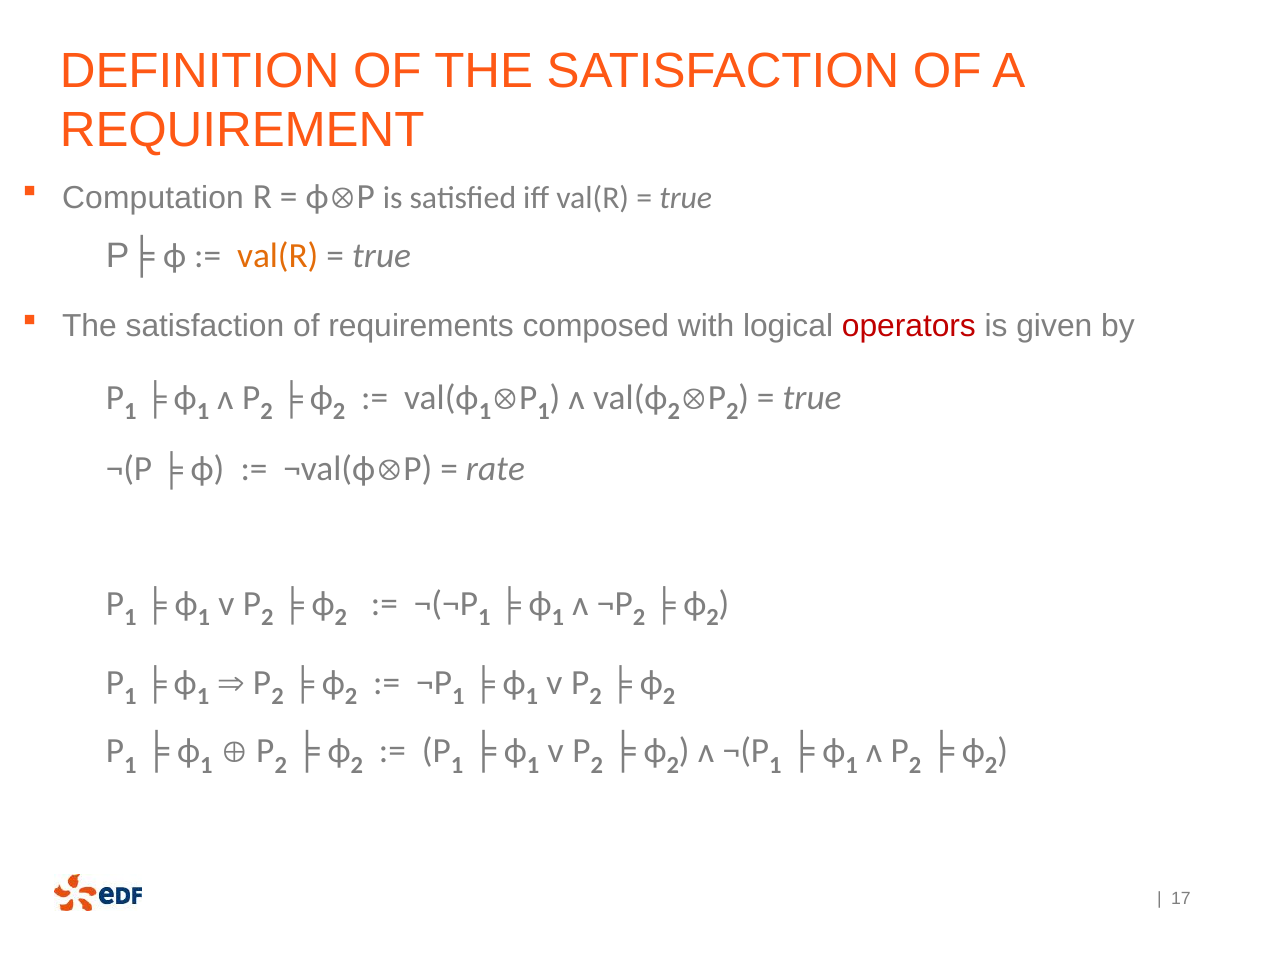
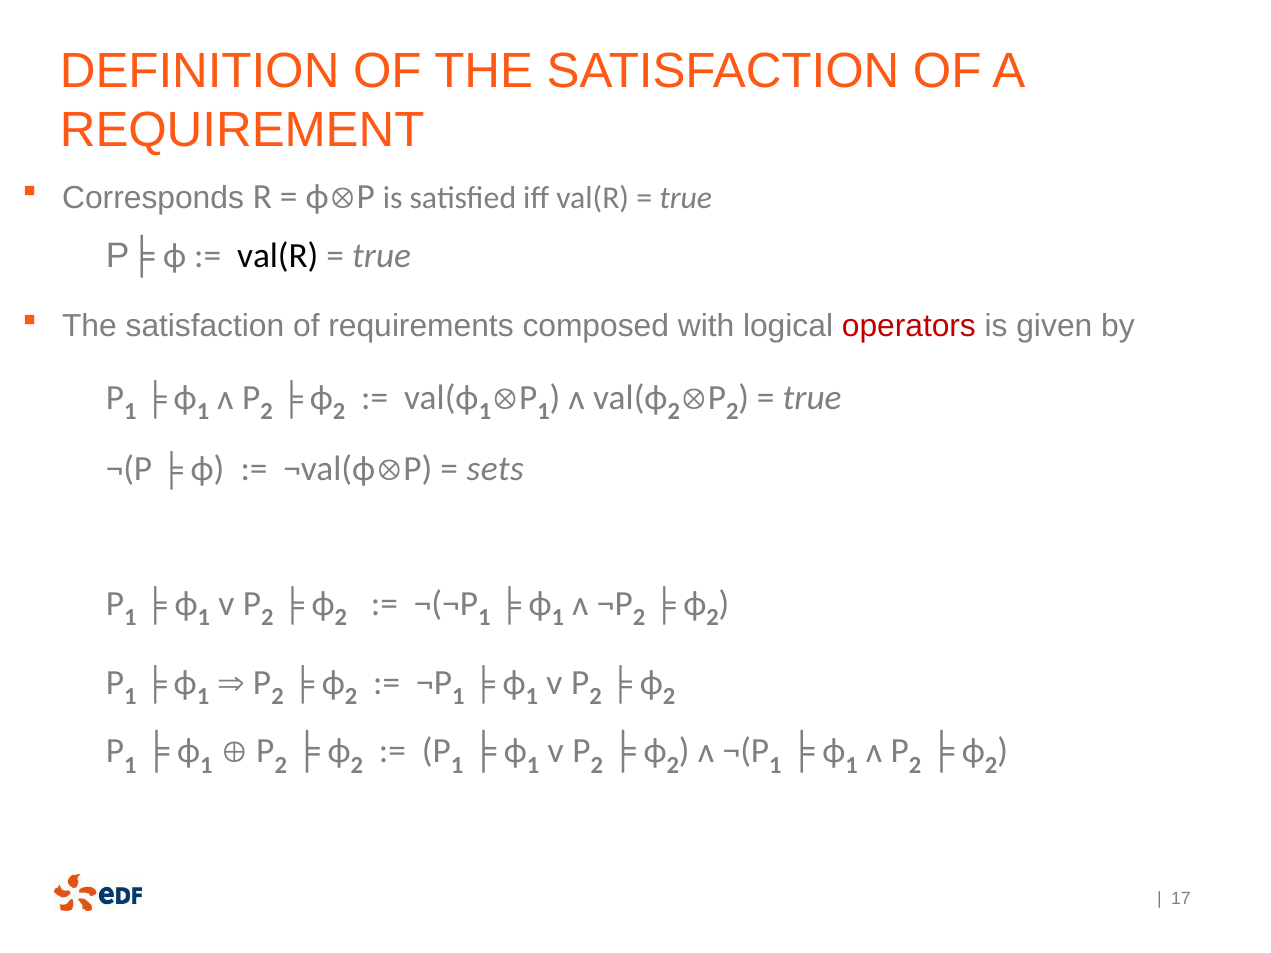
Computation: Computation -> Corresponds
val(R at (278, 256) colour: orange -> black
rate: rate -> sets
